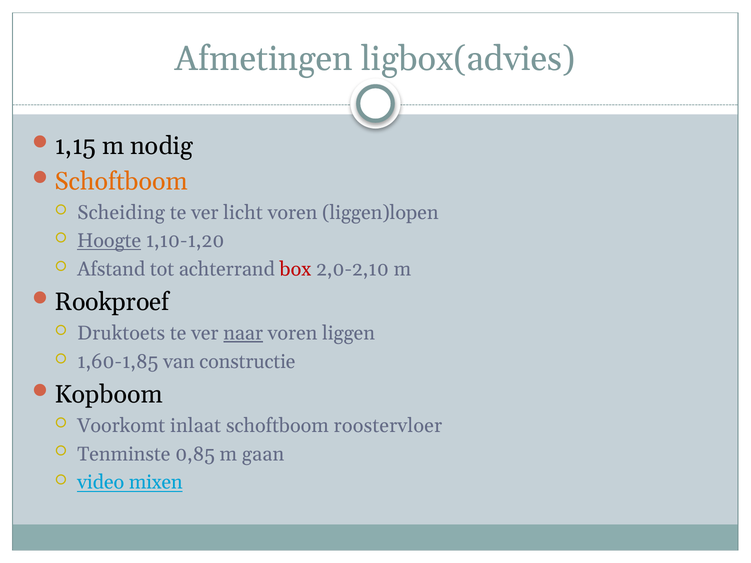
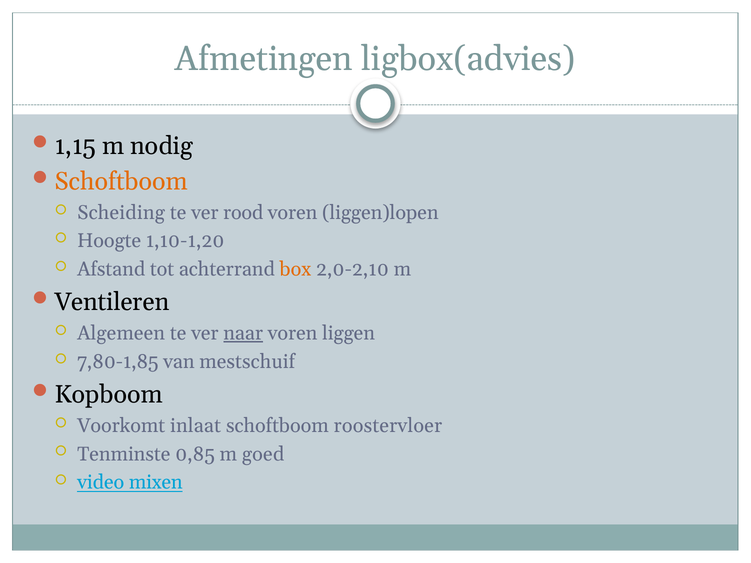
licht: licht -> rood
Hoogte underline: present -> none
box colour: red -> orange
Rookproef: Rookproef -> Ventileren
Druktoets: Druktoets -> Algemeen
1,60-1,85: 1,60-1,85 -> 7,80-1,85
constructie: constructie -> mestschuif
gaan: gaan -> goed
